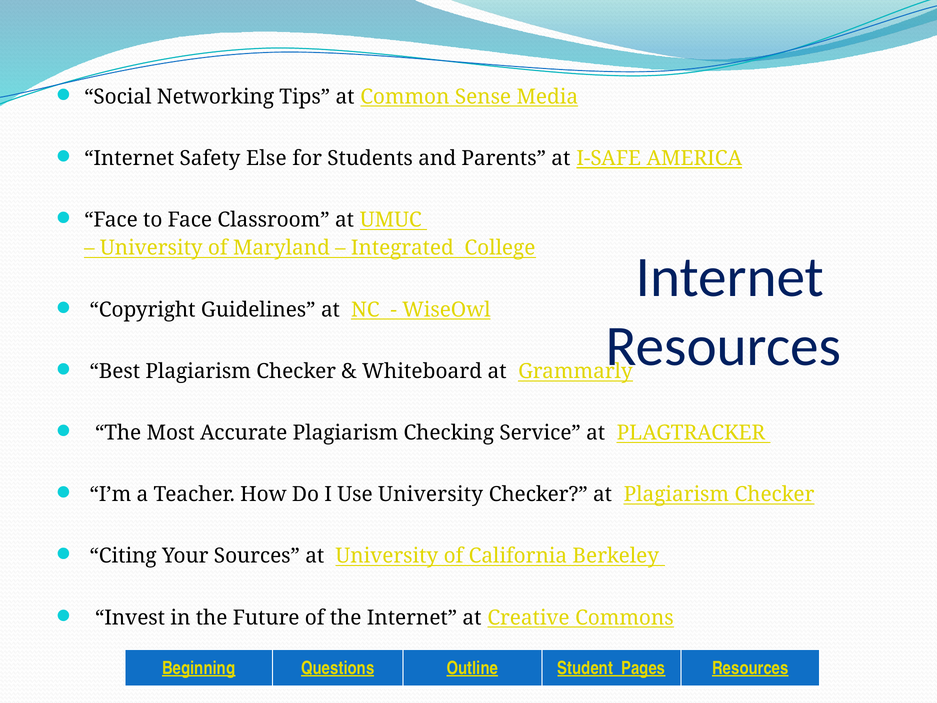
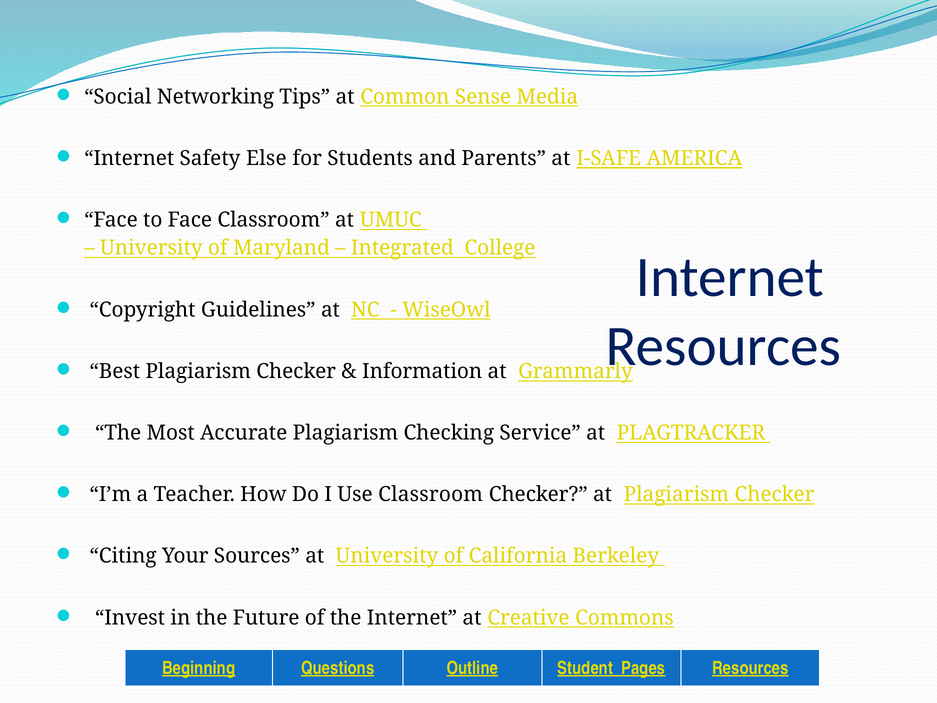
Whiteboard: Whiteboard -> Information
Use University: University -> Classroom
